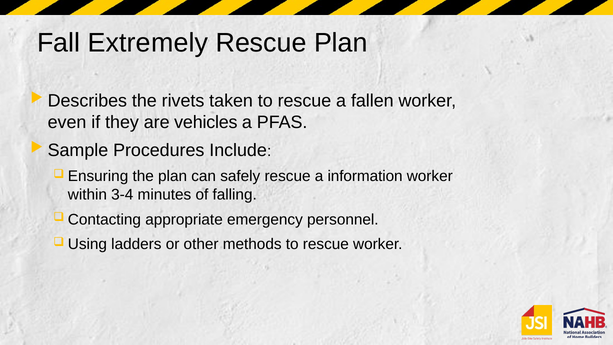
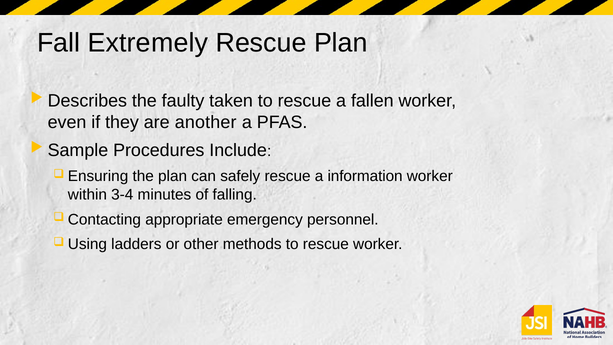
rivets: rivets -> faulty
vehicles: vehicles -> another
